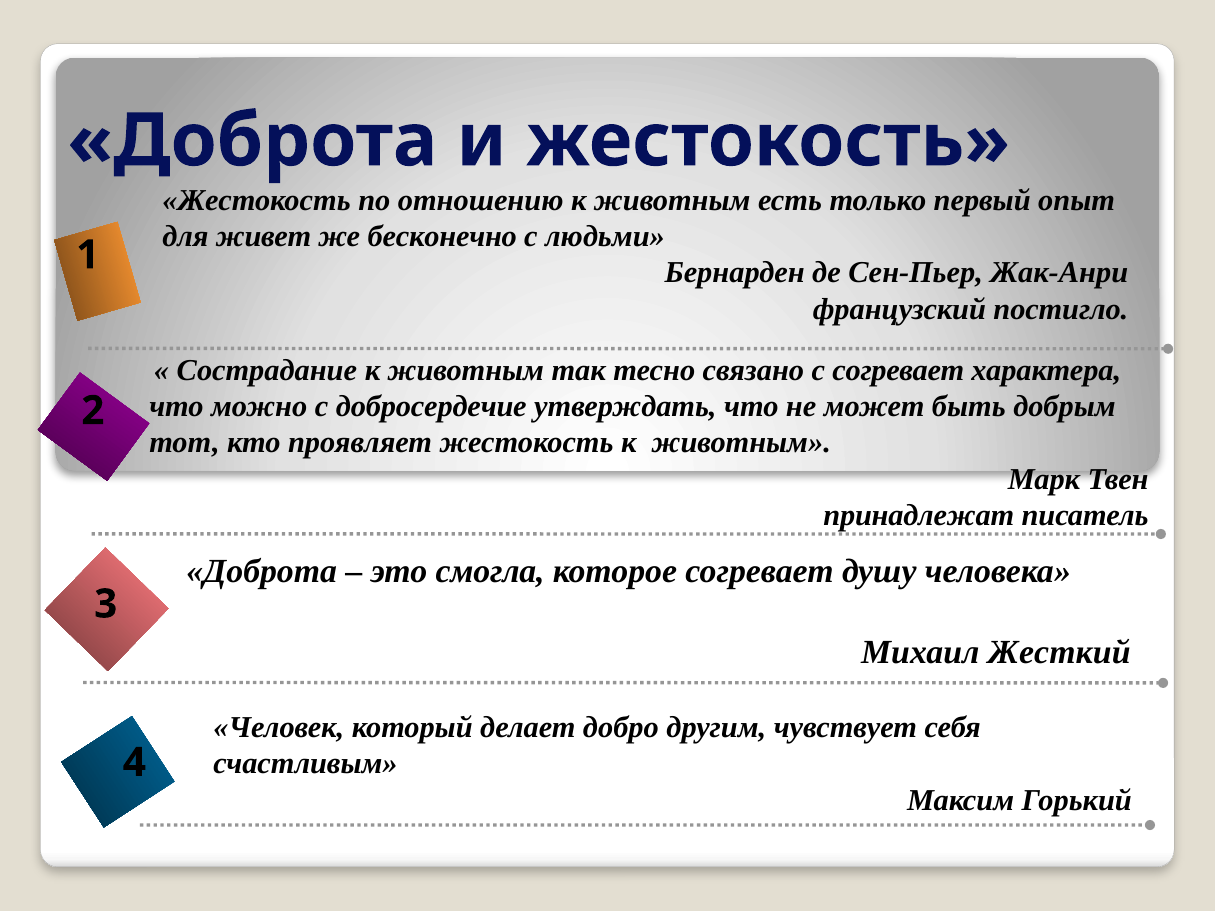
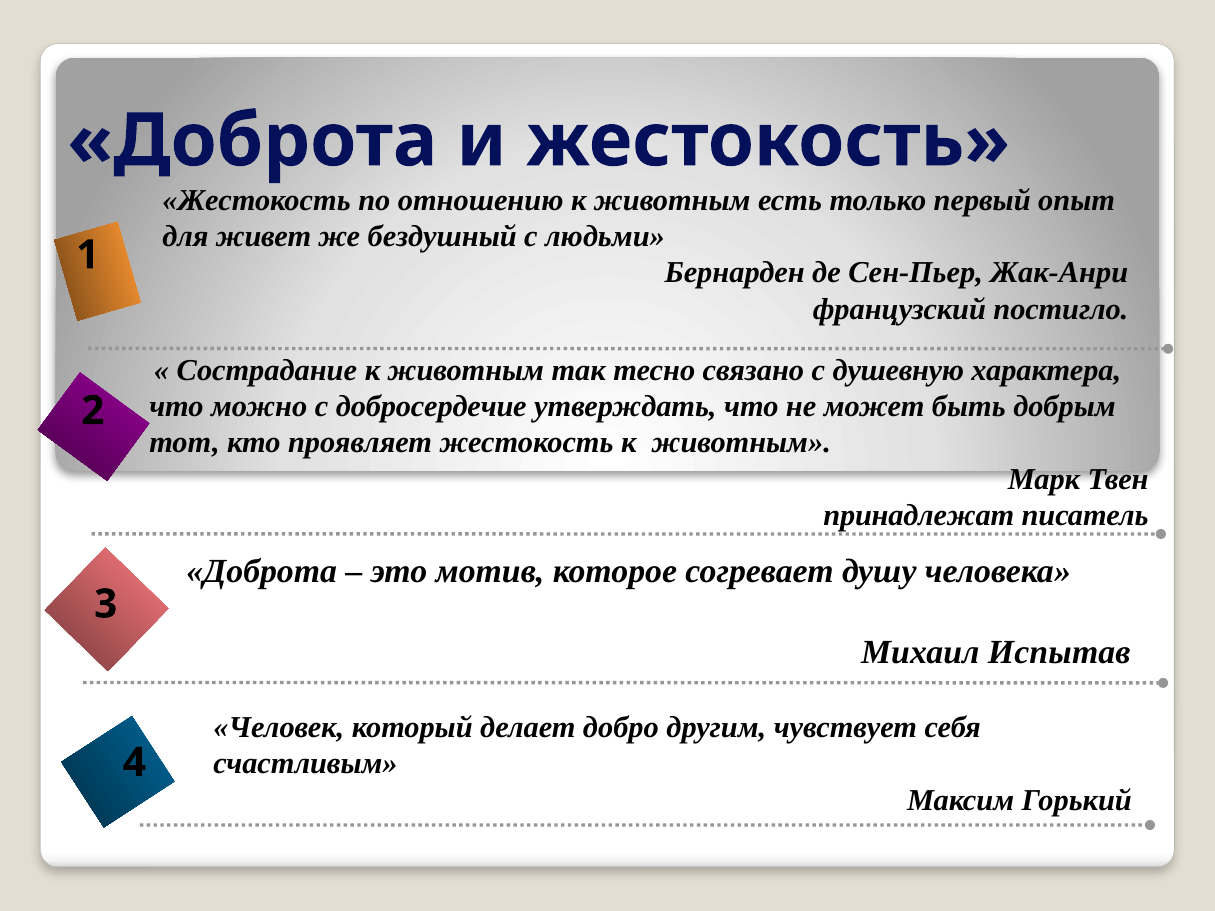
бесконечно: бесконечно -> бездушный
с согревает: согревает -> душевную
смогла: смогла -> мотив
Жесткий: Жесткий -> Испытав
